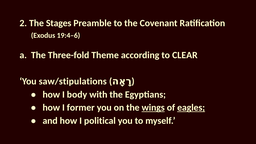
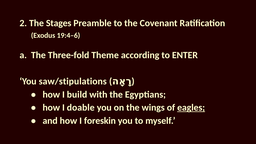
CLEAR: CLEAR -> ENTER
body: body -> build
former: former -> doable
wings underline: present -> none
political: political -> foreskin
